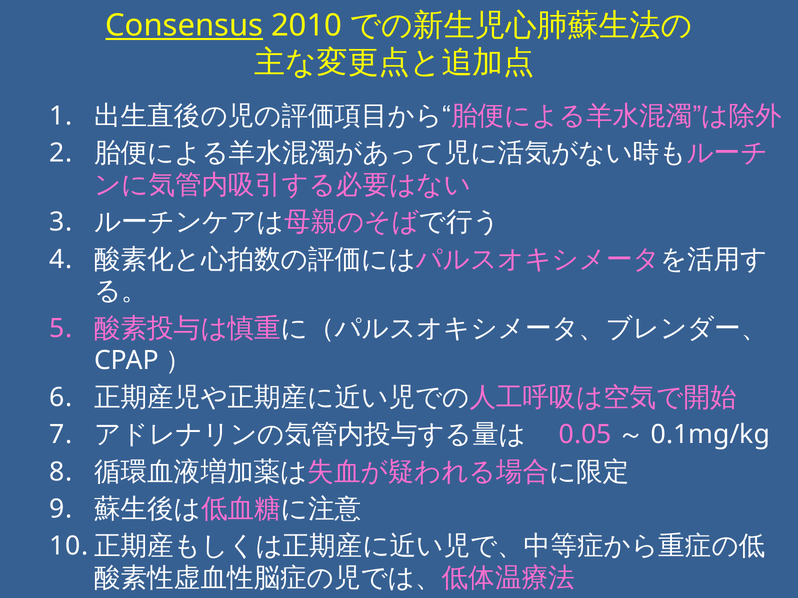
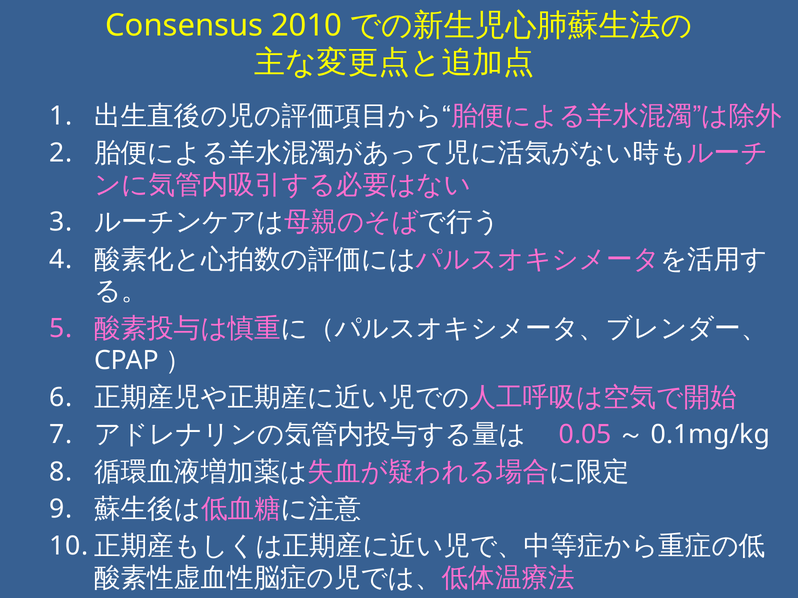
Consensus underline: present -> none
